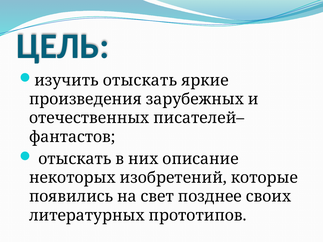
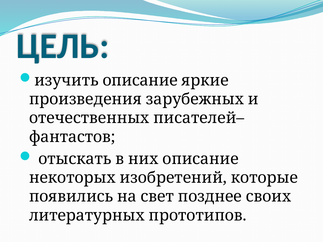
изучить отыскать: отыскать -> описание
